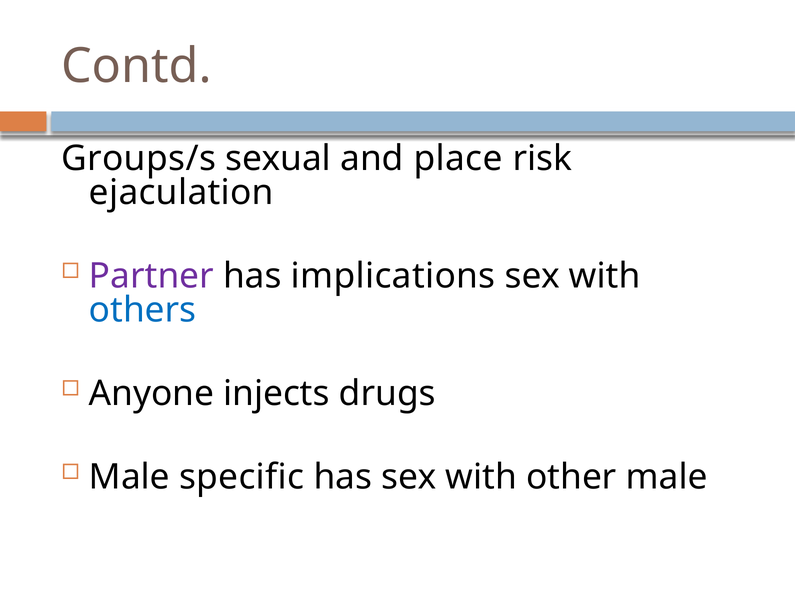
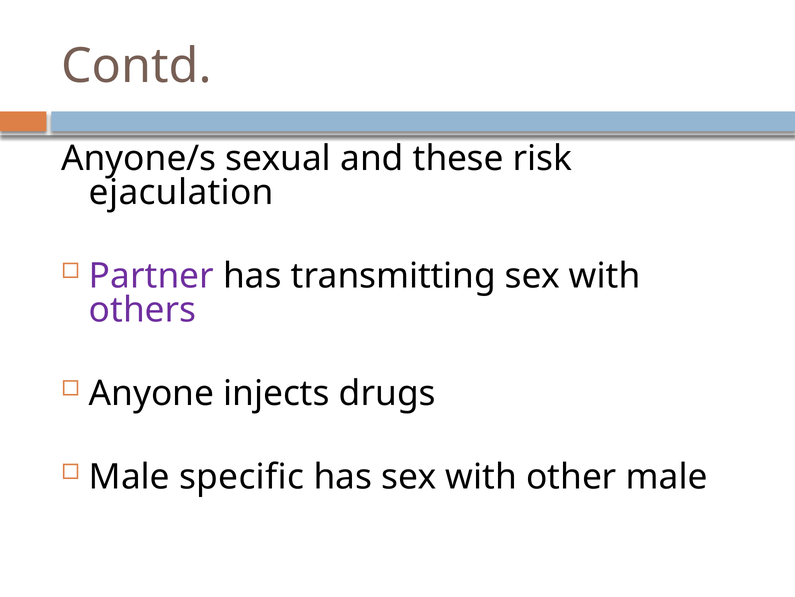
Groups/s: Groups/s -> Anyone/s
place: place -> these
implications: implications -> transmitting
others colour: blue -> purple
